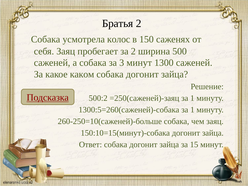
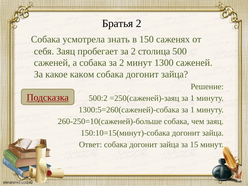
колос: колос -> знать
ширина: ширина -> столица
собака за 3: 3 -> 2
